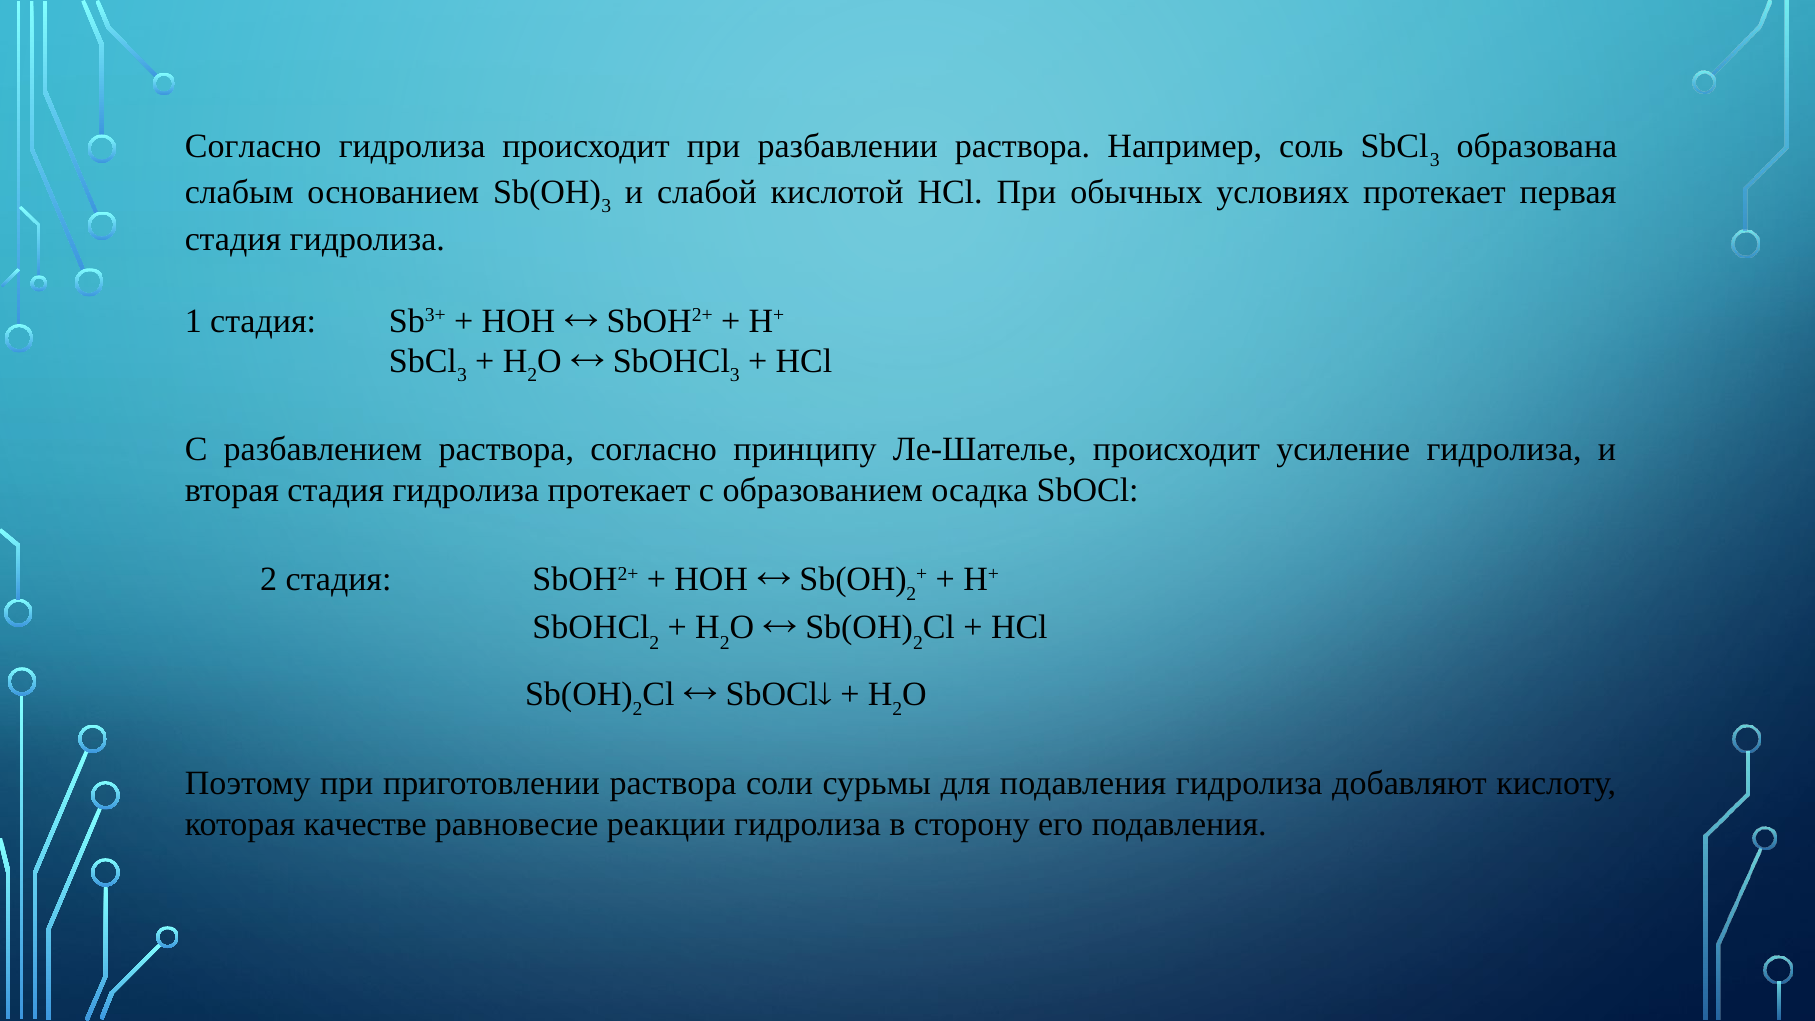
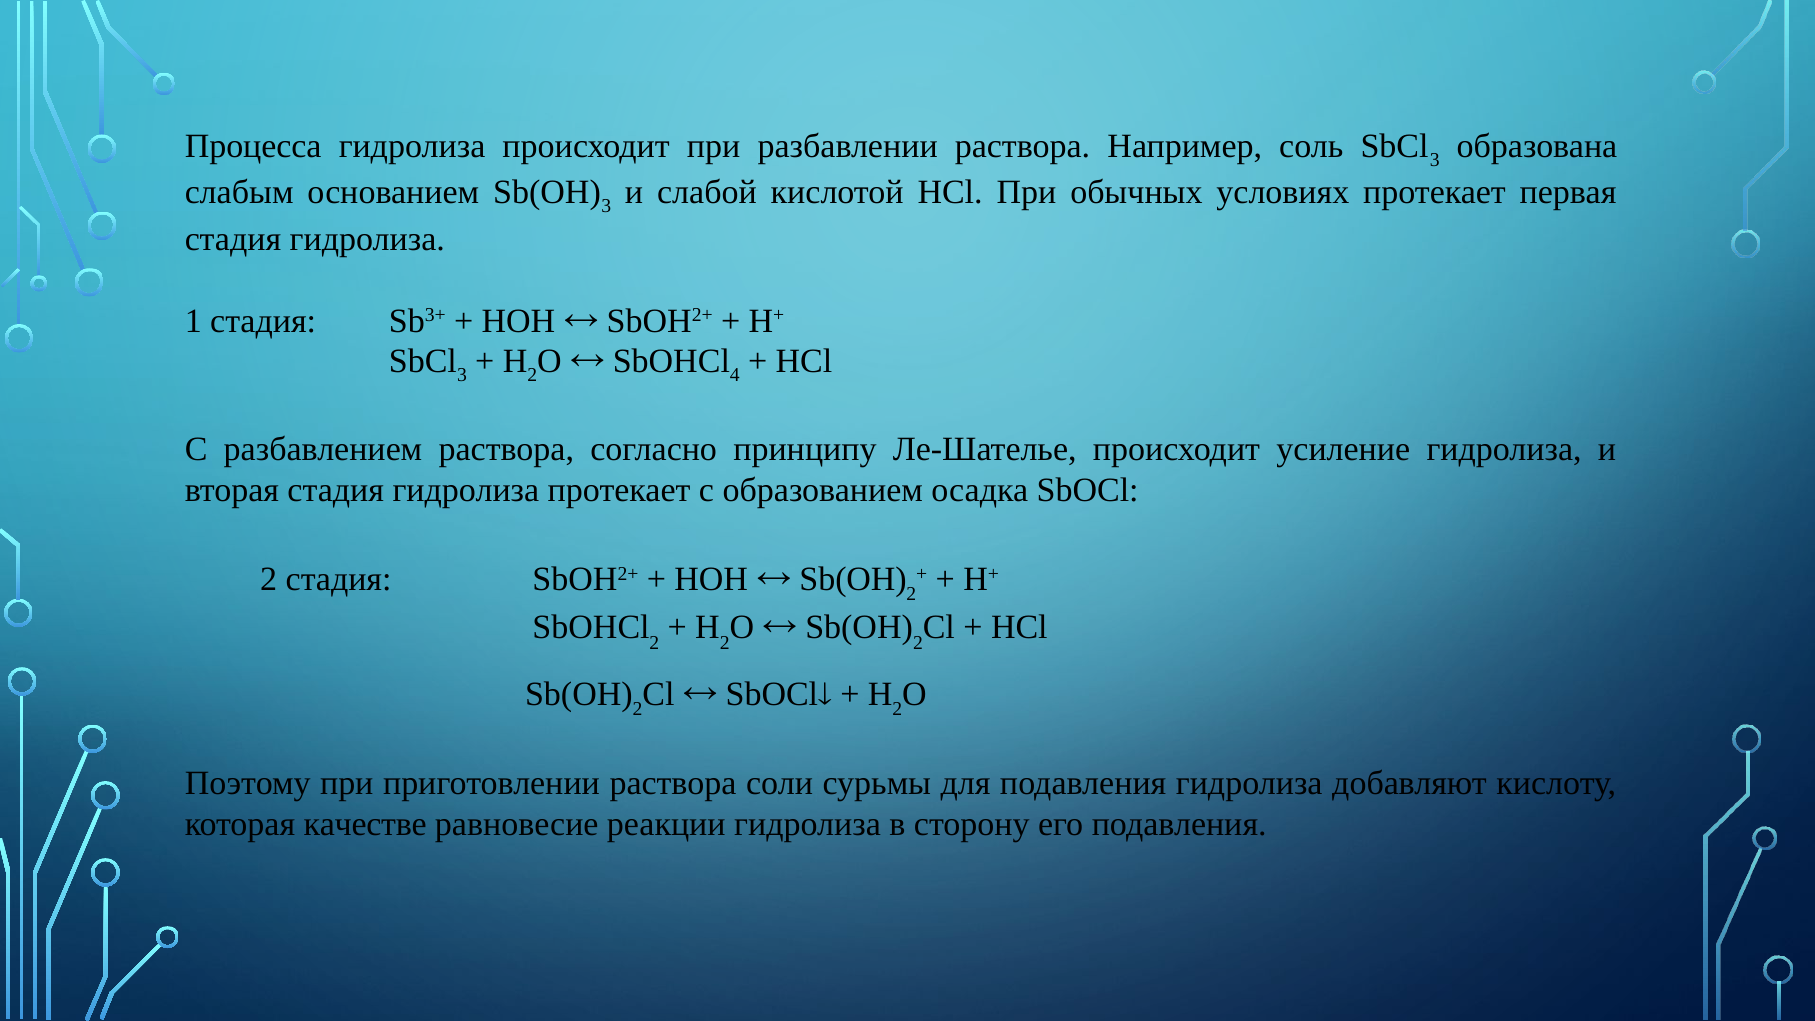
Согласно at (253, 146): Согласно -> Процесса
3 at (735, 375): 3 -> 4
